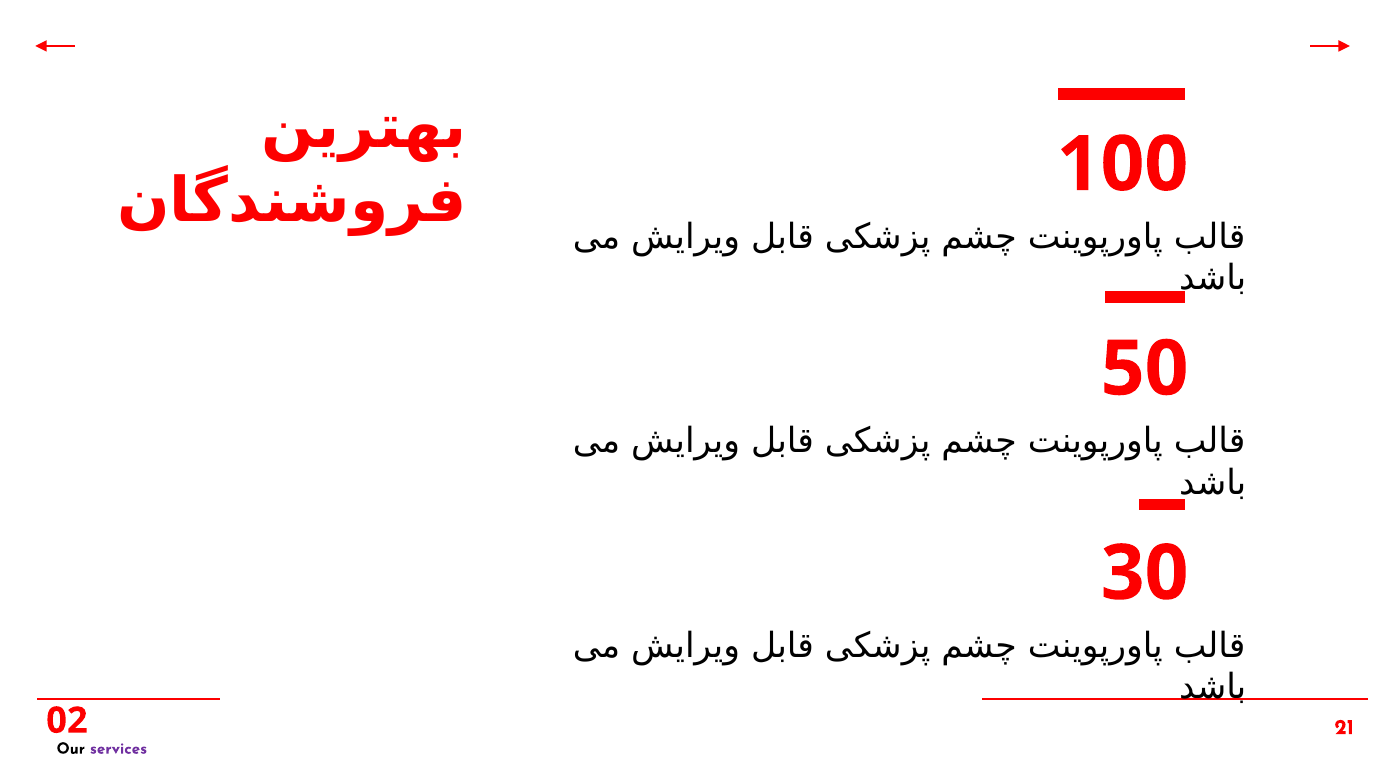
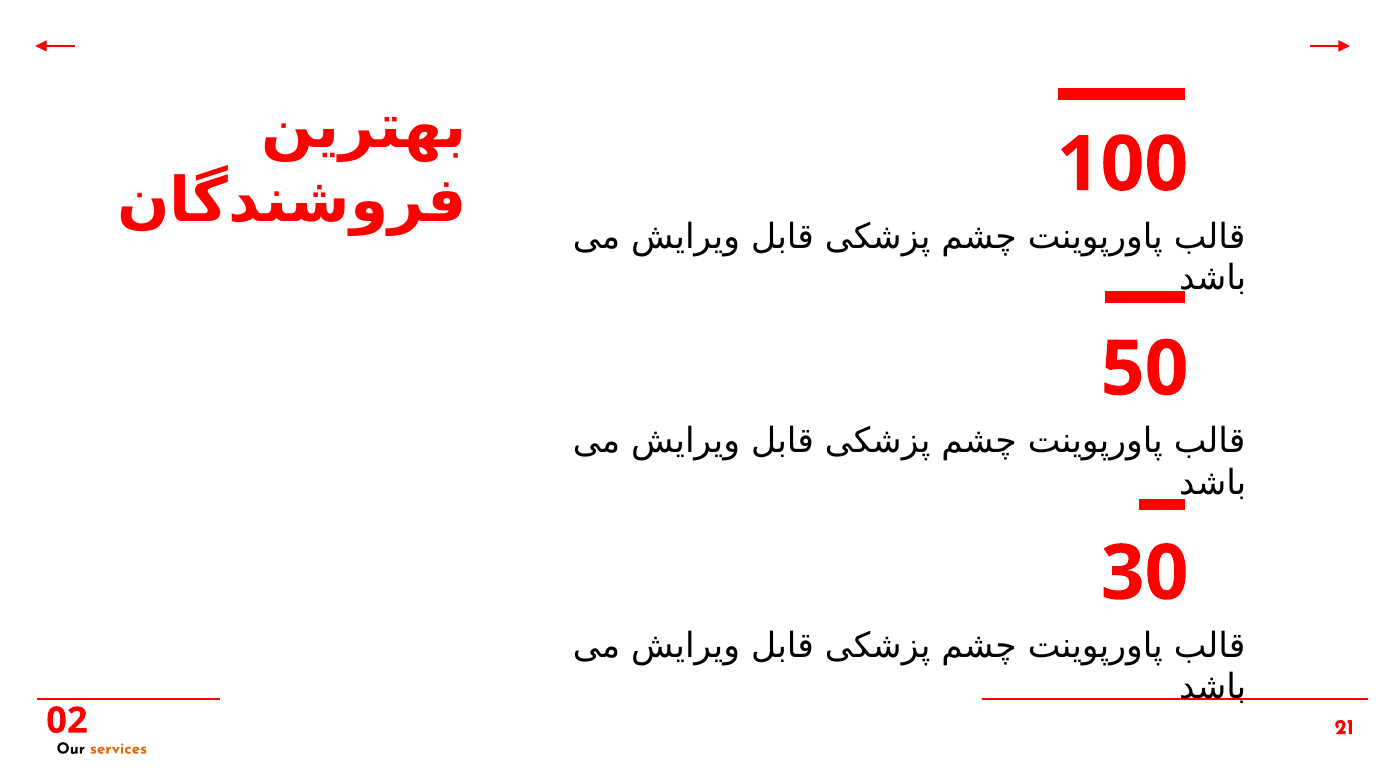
services colour: purple -> orange
